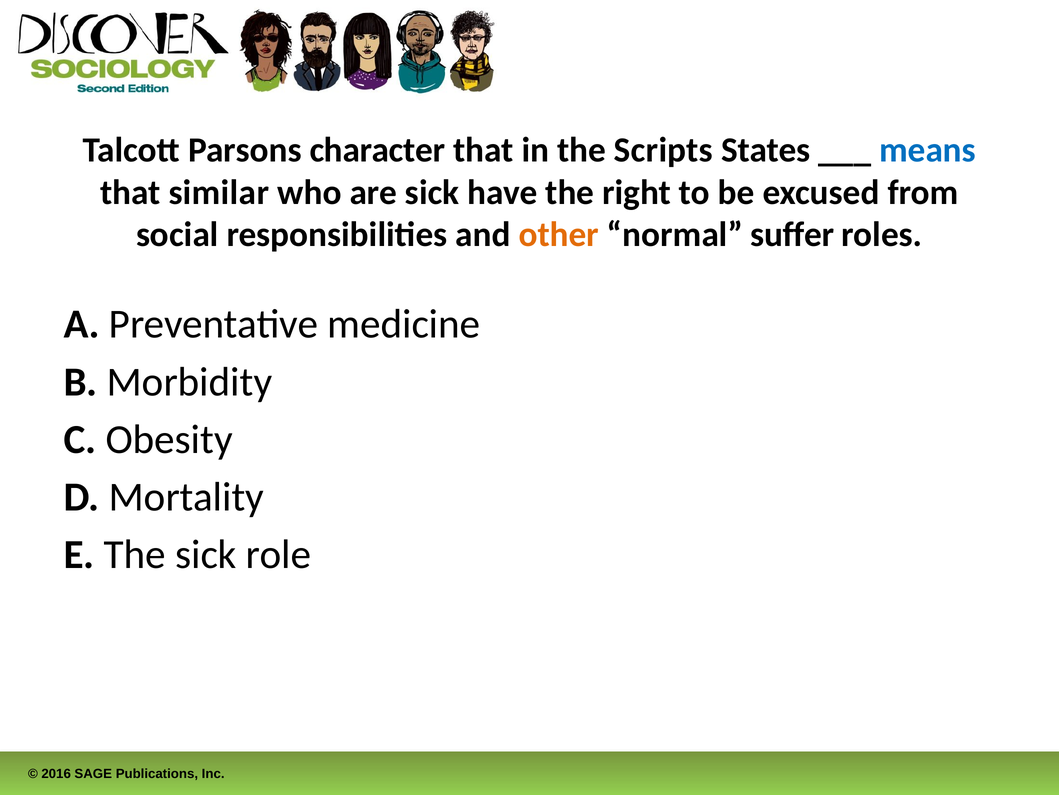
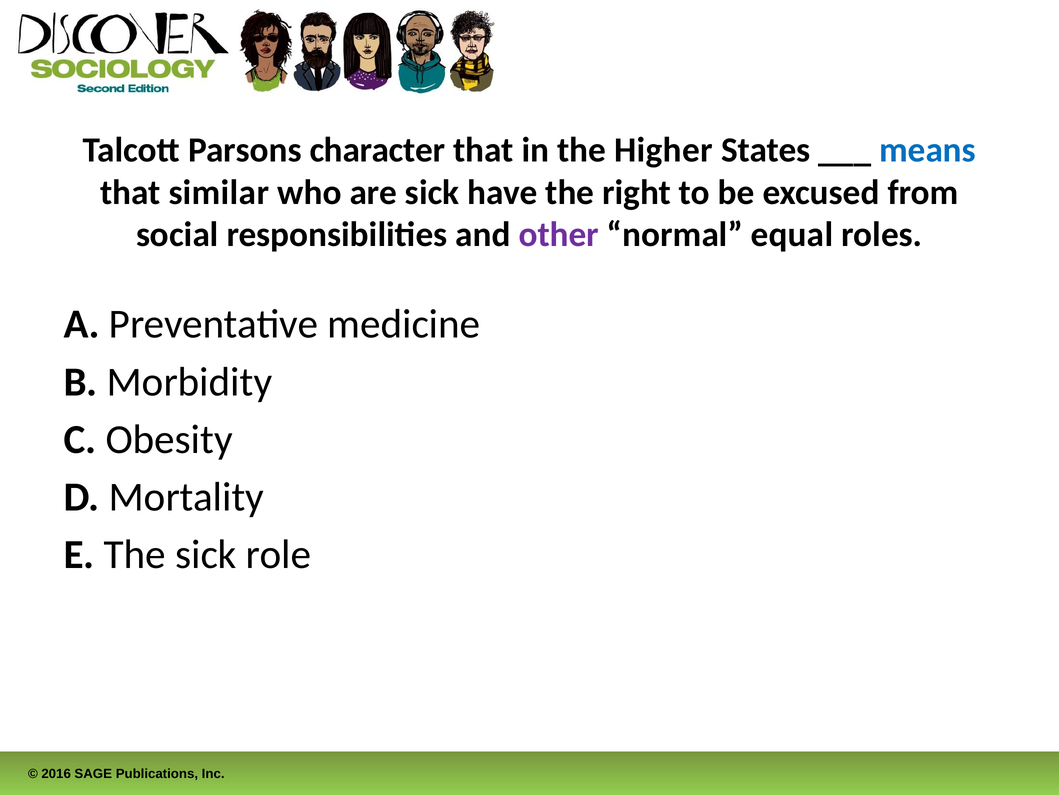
Scripts: Scripts -> Higher
other colour: orange -> purple
suffer: suffer -> equal
